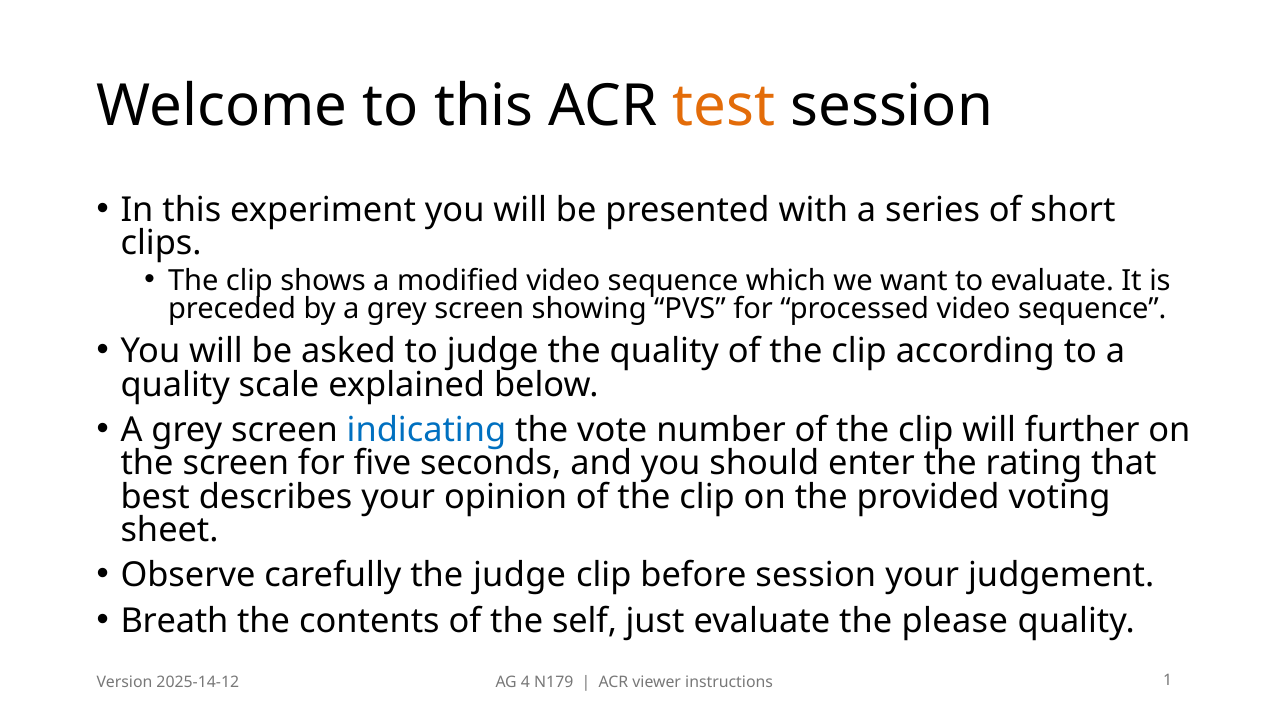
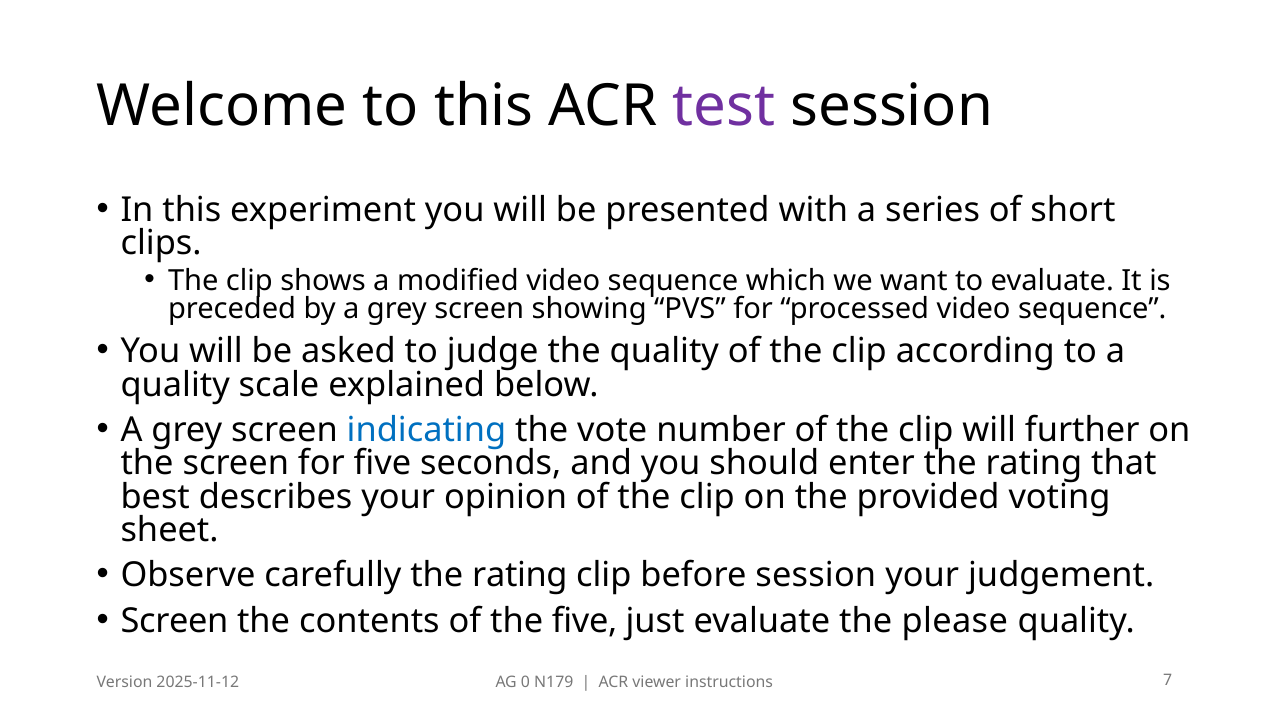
test colour: orange -> purple
carefully the judge: judge -> rating
Breath at (174, 621): Breath -> Screen
the self: self -> five
2025-14-12: 2025-14-12 -> 2025-11-12
4: 4 -> 0
1: 1 -> 7
